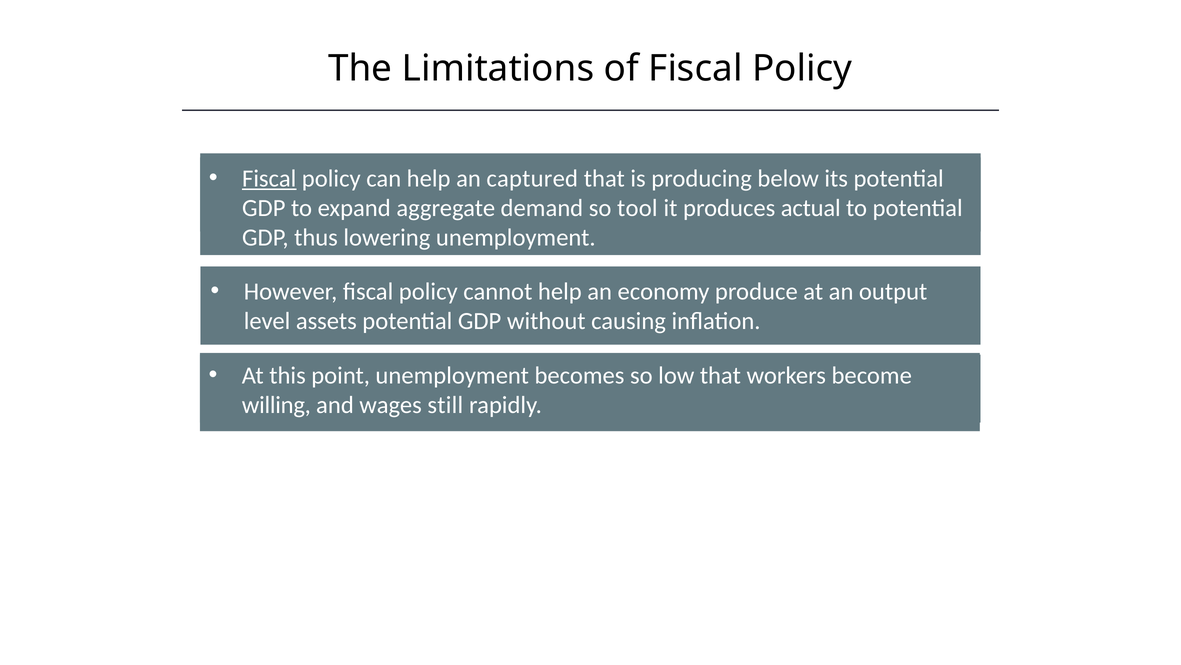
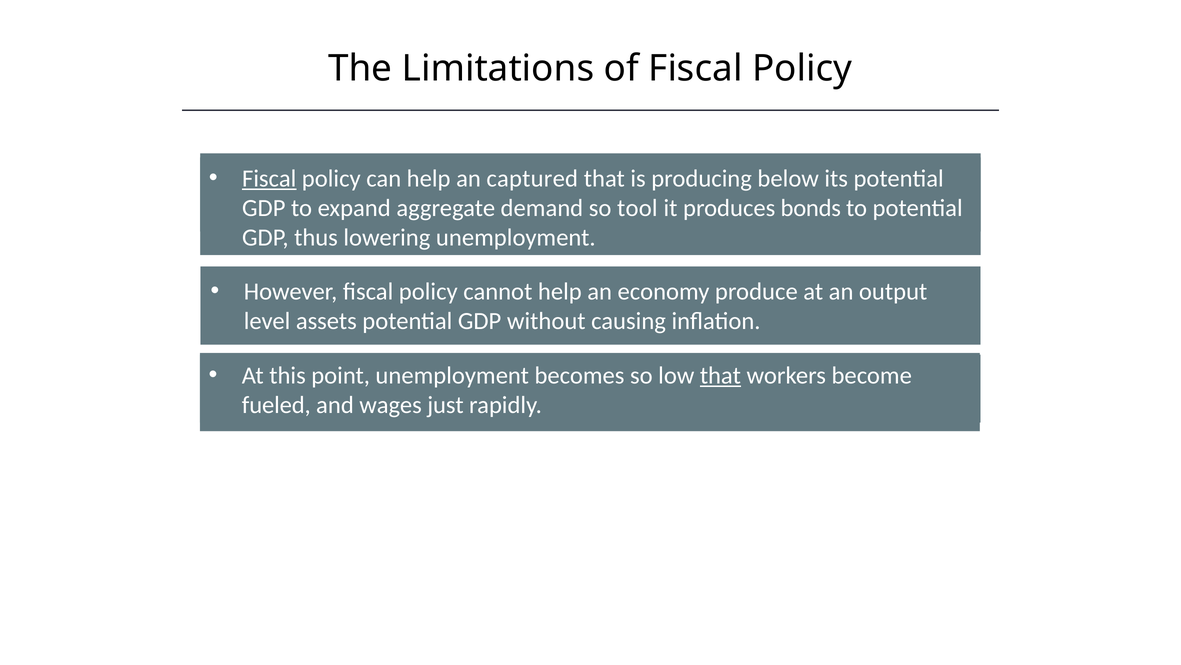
actual: actual -> bonds
that at (720, 375) underline: none -> present
willing: willing -> fueled
still: still -> just
